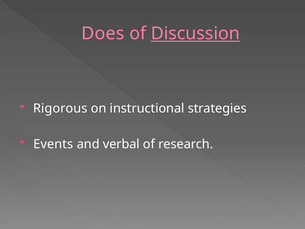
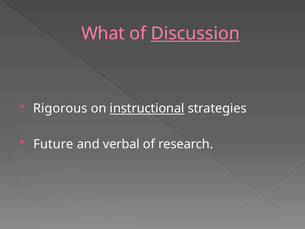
Does: Does -> What
instructional underline: none -> present
Events: Events -> Future
